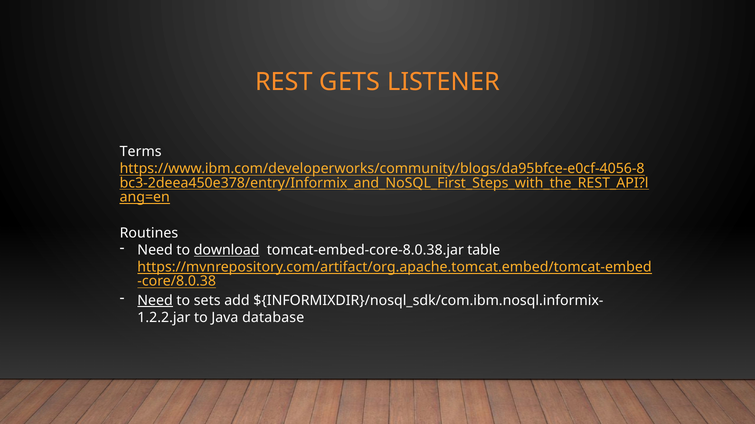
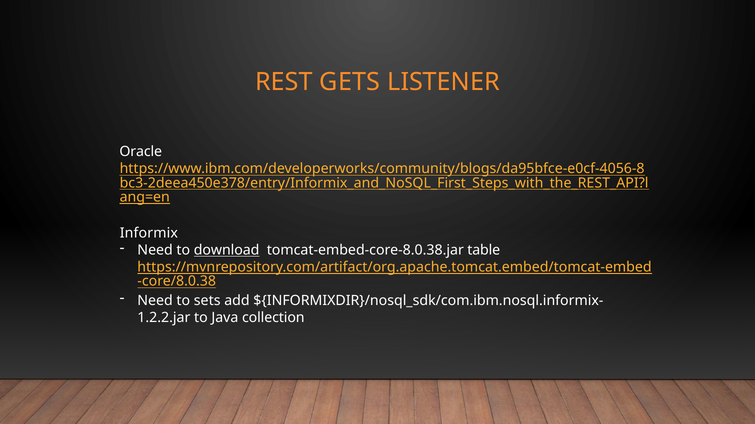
Terms: Terms -> Oracle
Routines: Routines -> Informix
Need at (155, 301) underline: present -> none
database: database -> collection
